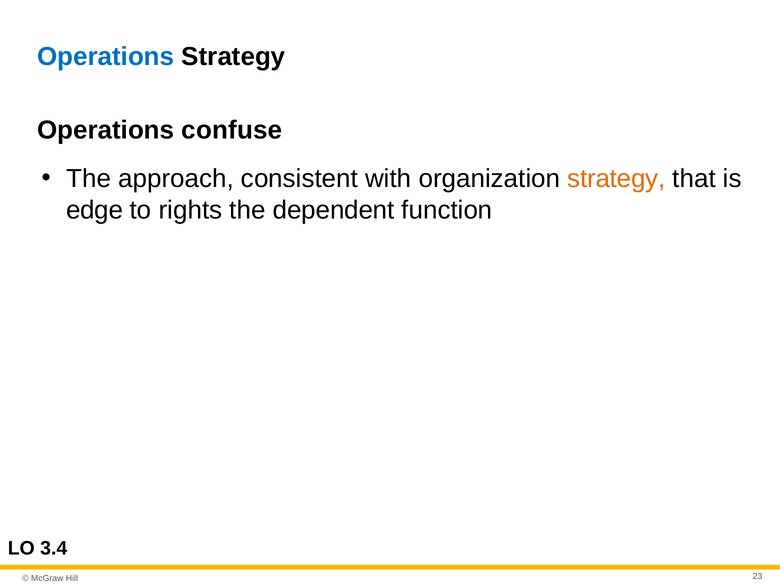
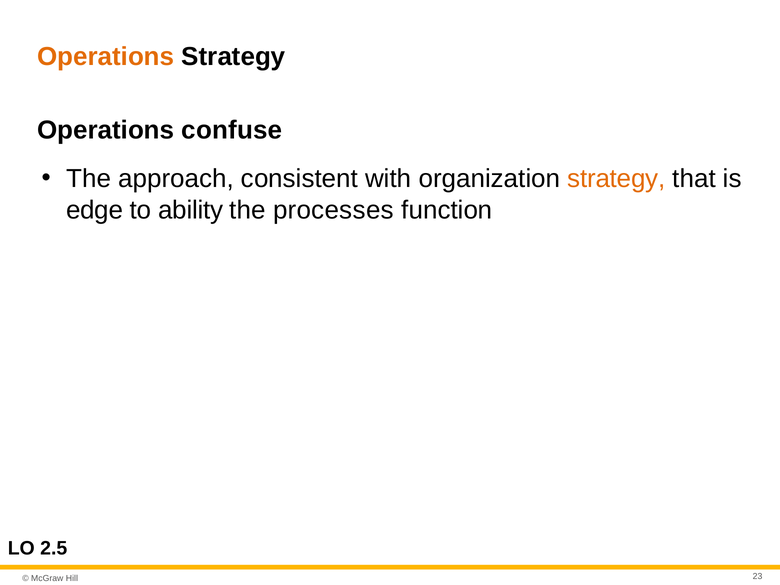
Operations at (106, 57) colour: blue -> orange
rights: rights -> ability
dependent: dependent -> processes
3.4: 3.4 -> 2.5
